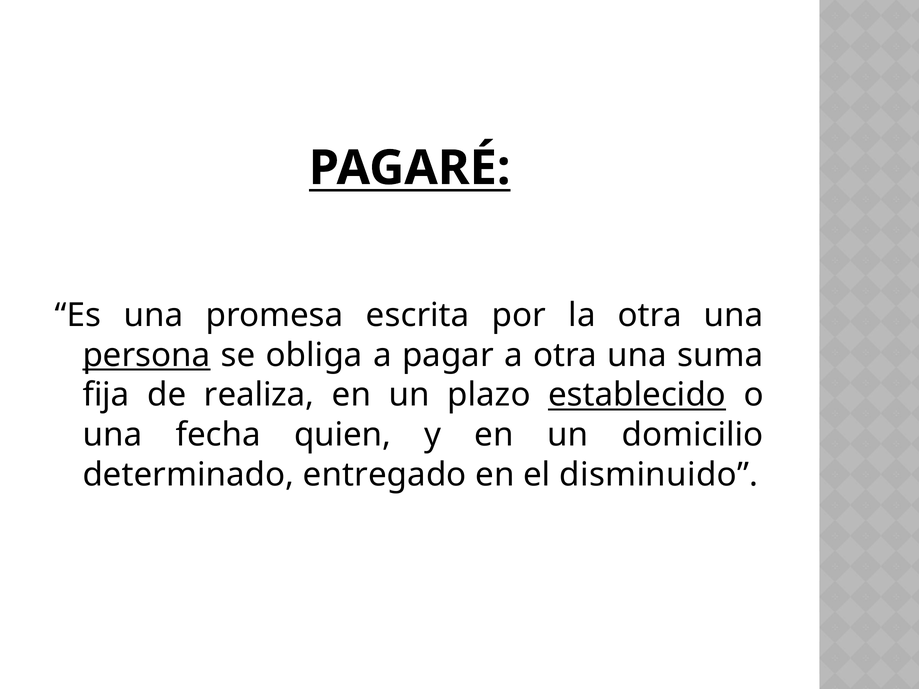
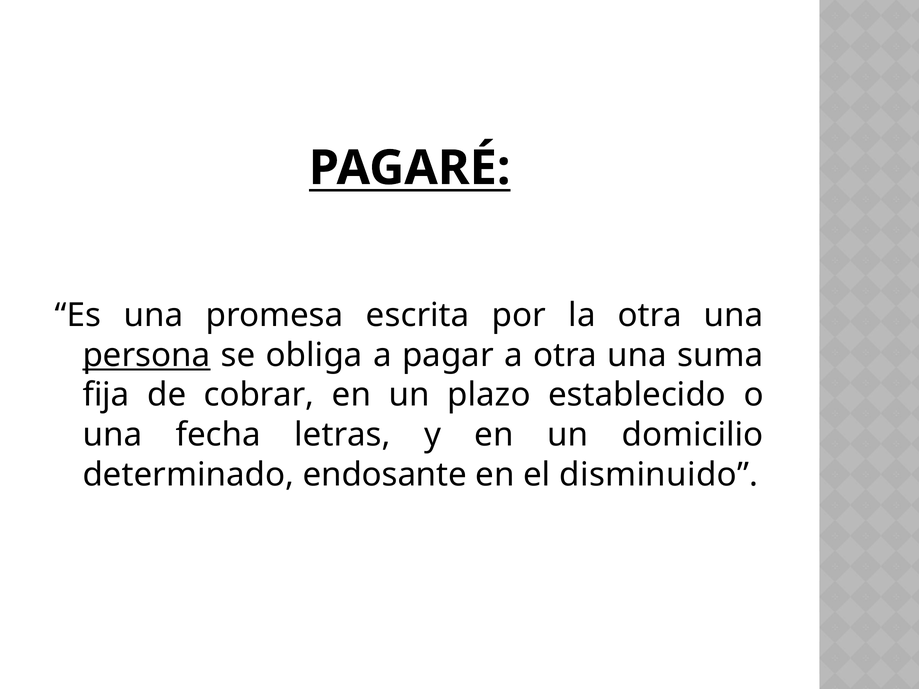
realiza: realiza -> cobrar
establecido underline: present -> none
quien: quien -> letras
entregado: entregado -> endosante
